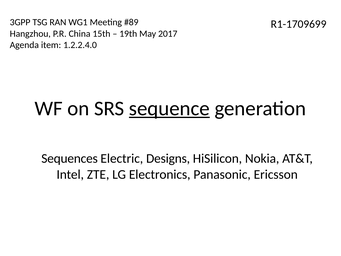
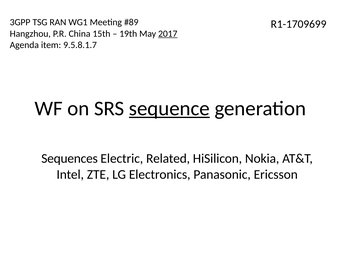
2017 underline: none -> present
1.2.2.4.0: 1.2.2.4.0 -> 9.5.8.1.7
Designs: Designs -> Related
